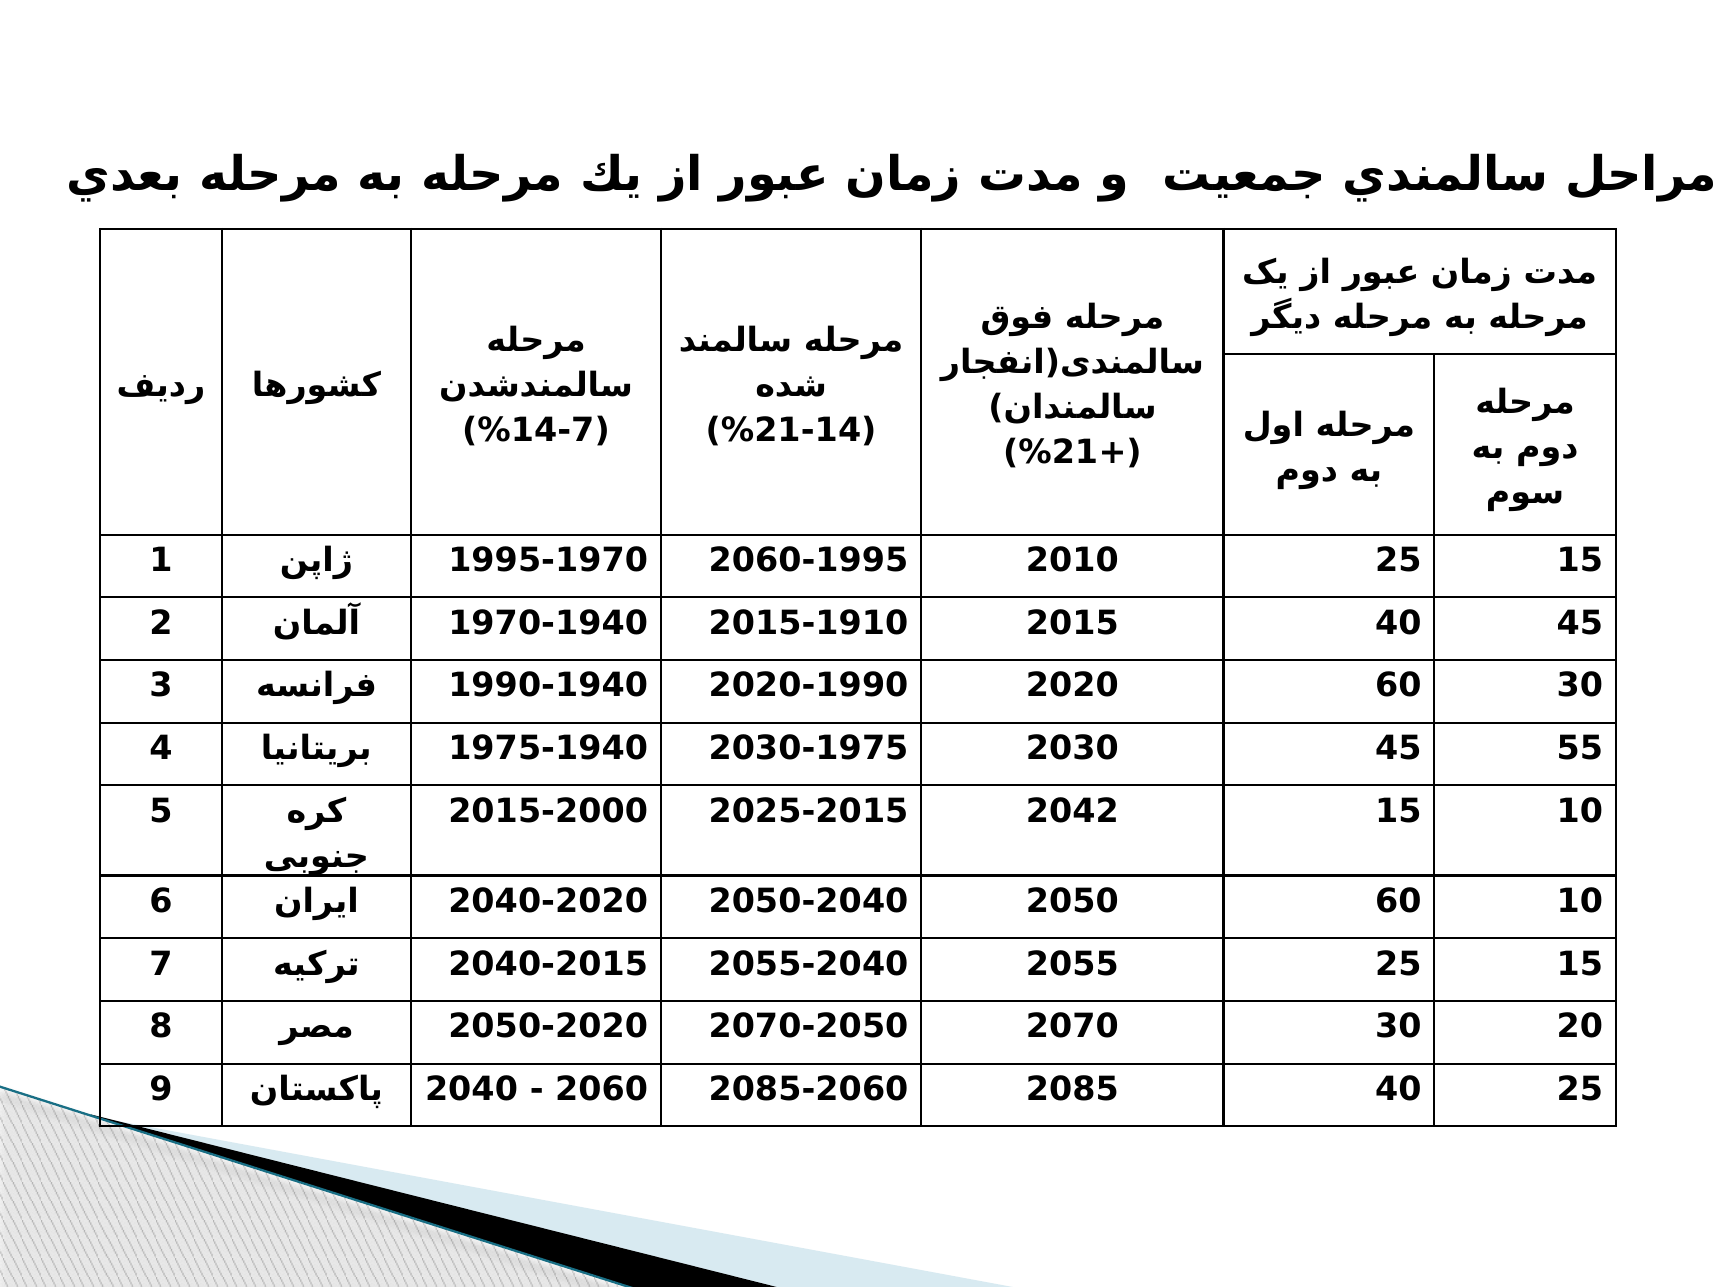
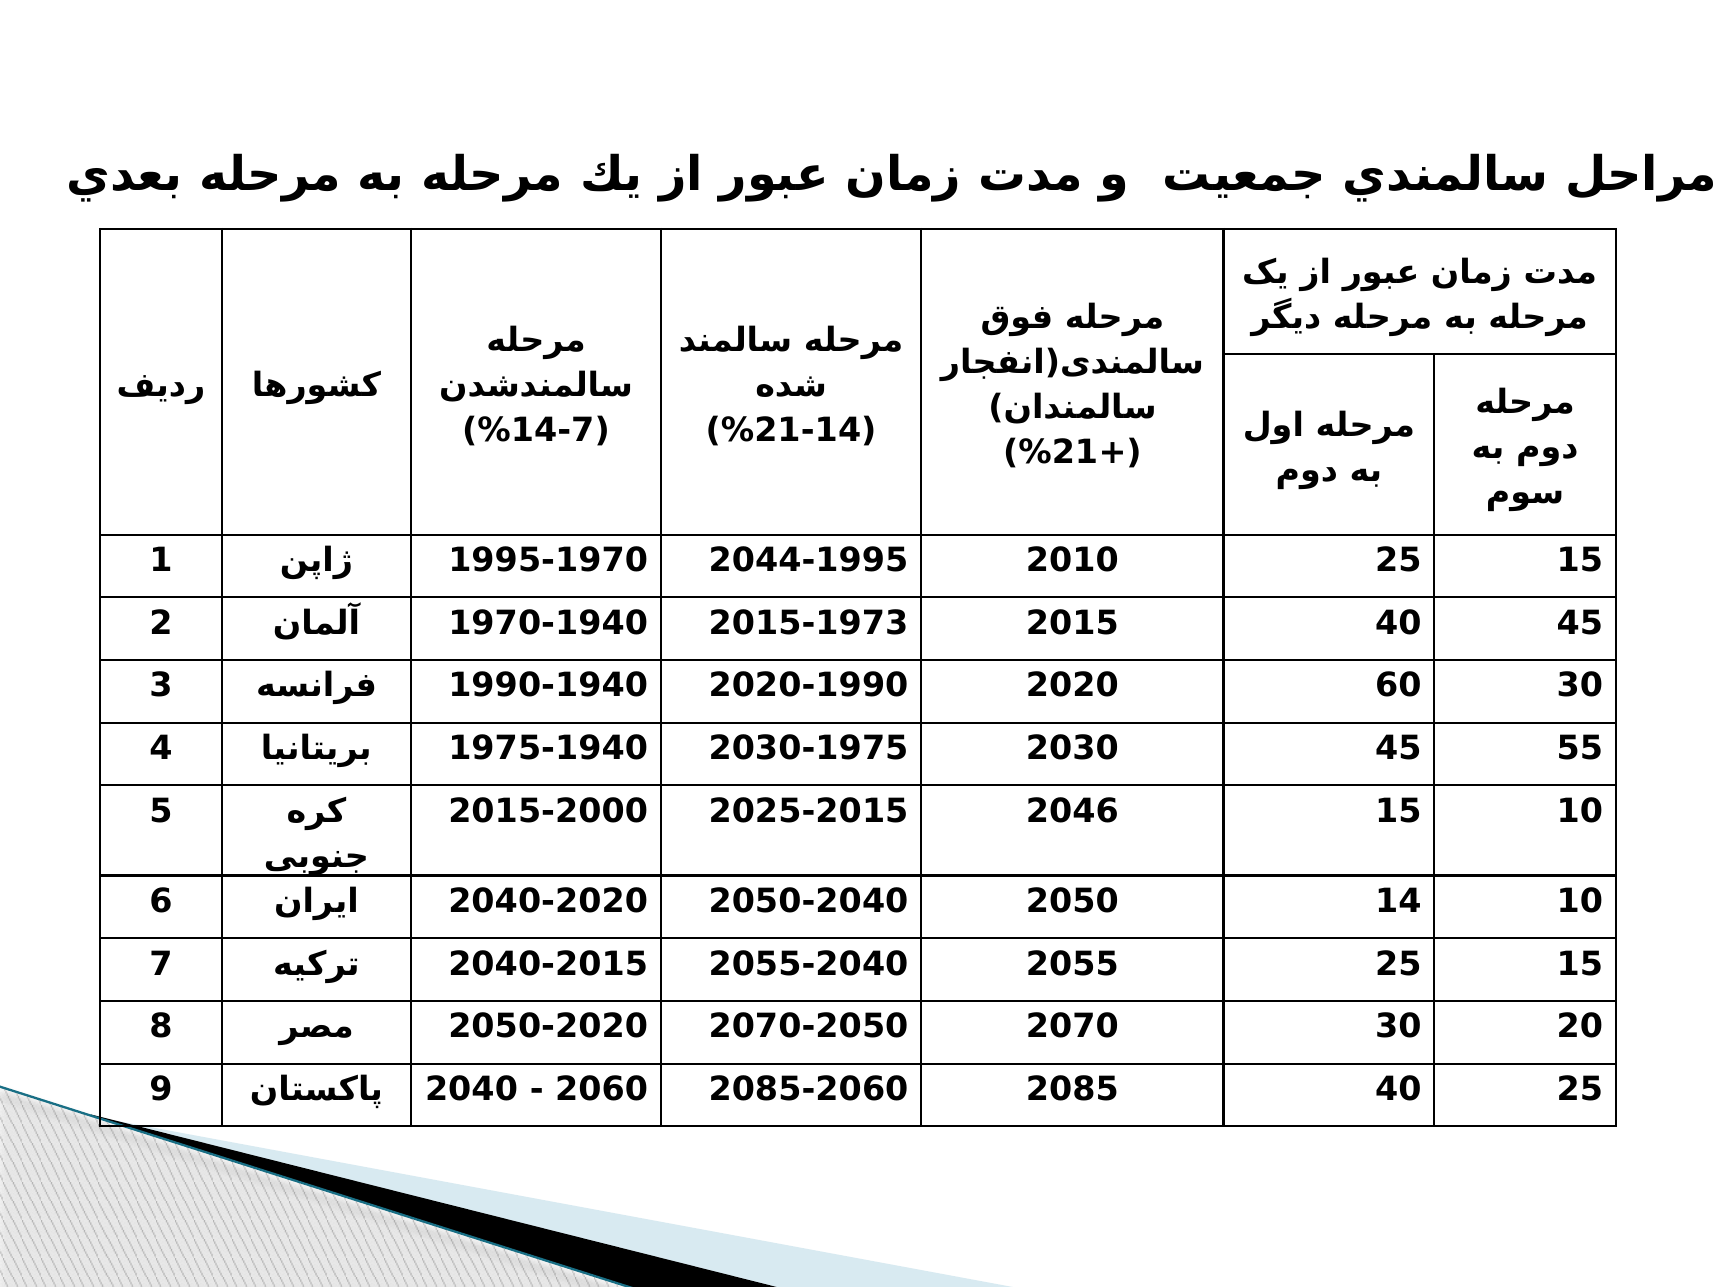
2060-1995: 2060-1995 -> 2044-1995
2015-1910: 2015-1910 -> 2015-1973
2042: 2042 -> 2046
2050 60: 60 -> 14
